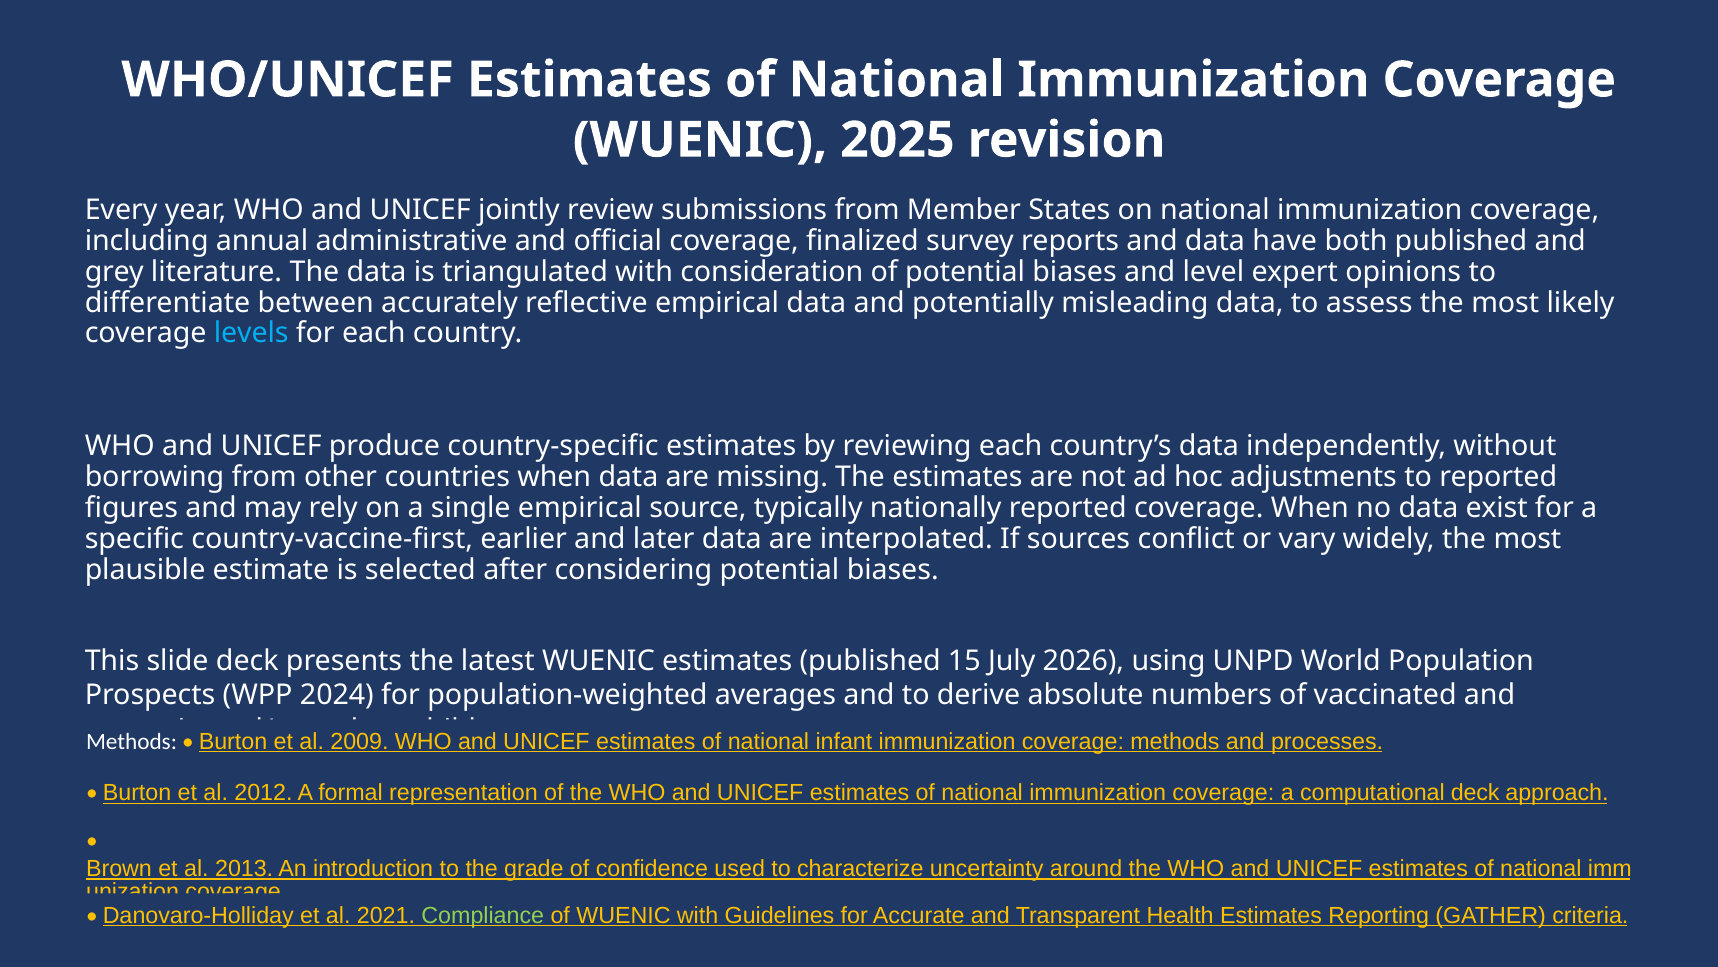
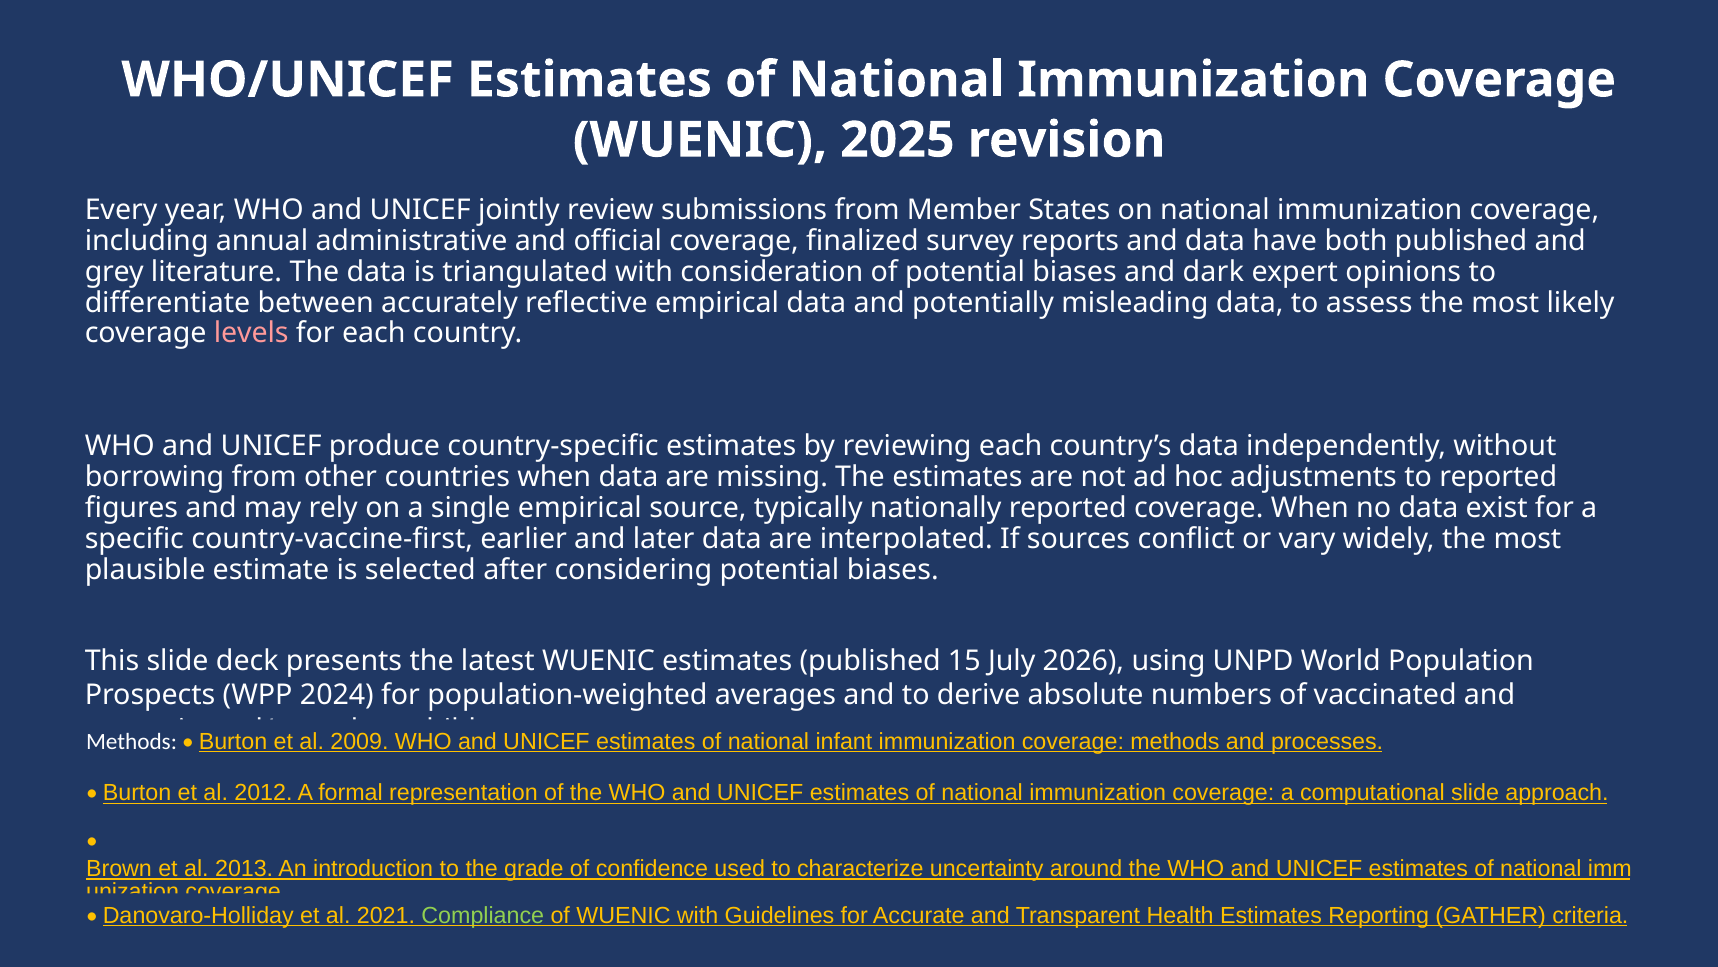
level: level -> dark
levels colour: light blue -> pink
computational deck: deck -> slide
